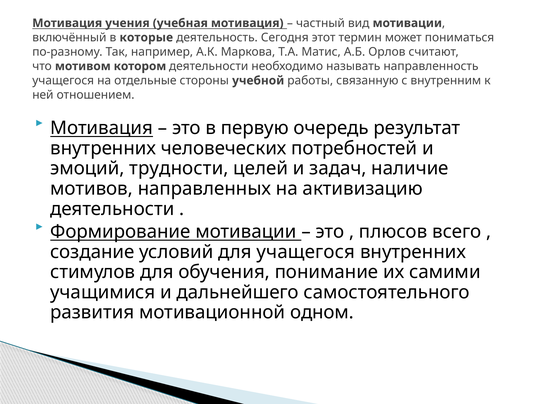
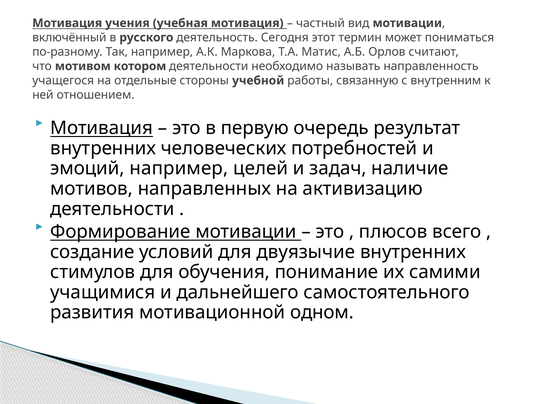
которые: которые -> русского
эмоций трудности: трудности -> например
для учащегося: учащегося -> двуязычие
